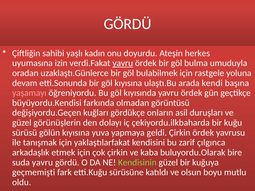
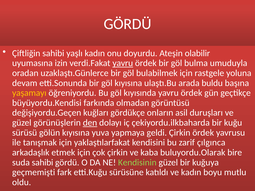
herkes: herkes -> olabilir
kendi: kendi -> buldu
yaşamayı colour: pink -> yellow
den underline: none -> present
suda yavru: yavru -> sahibi
ve olsun: olsun -> kadın
